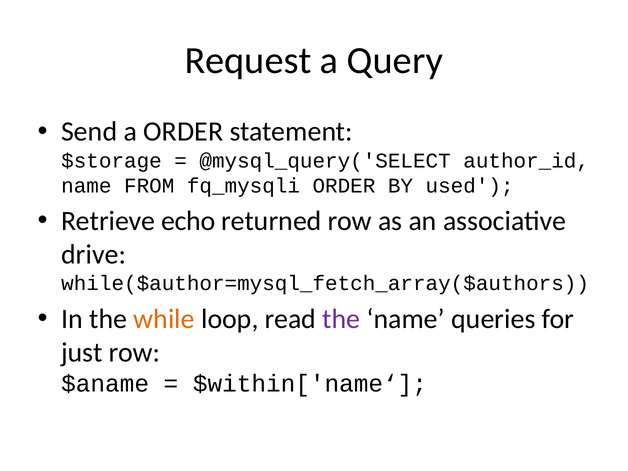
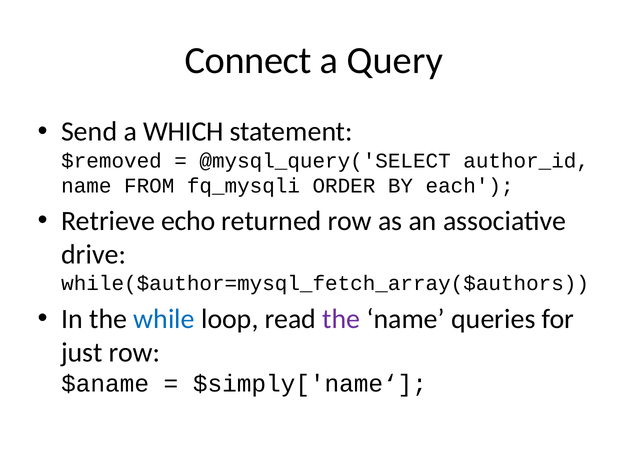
Request: Request -> Connect
a ORDER: ORDER -> WHICH
$storage: $storage -> $removed
used: used -> each
while colour: orange -> blue
$within['name‘: $within['name‘ -> $simply['name‘
